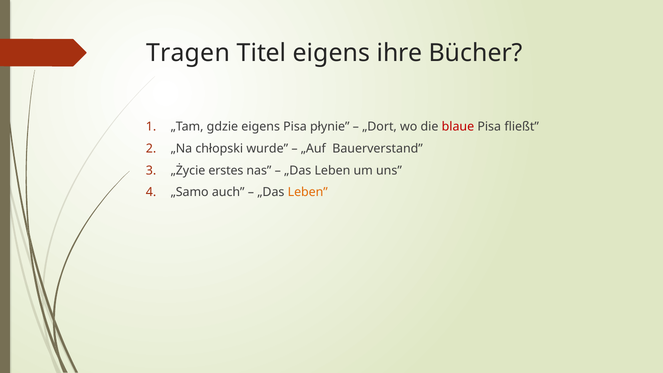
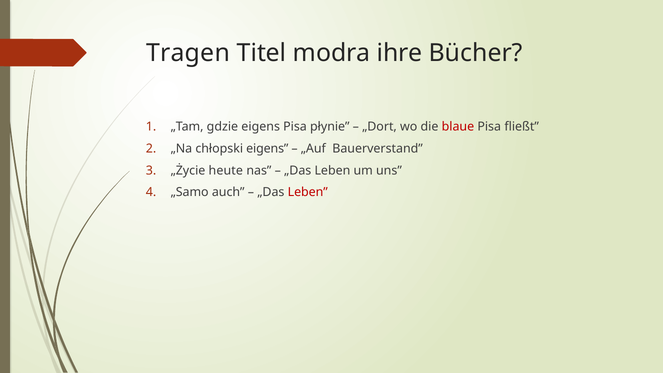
Titel eigens: eigens -> modra
chłopski wurde: wurde -> eigens
erstes: erstes -> heute
Leben at (308, 192) colour: orange -> red
